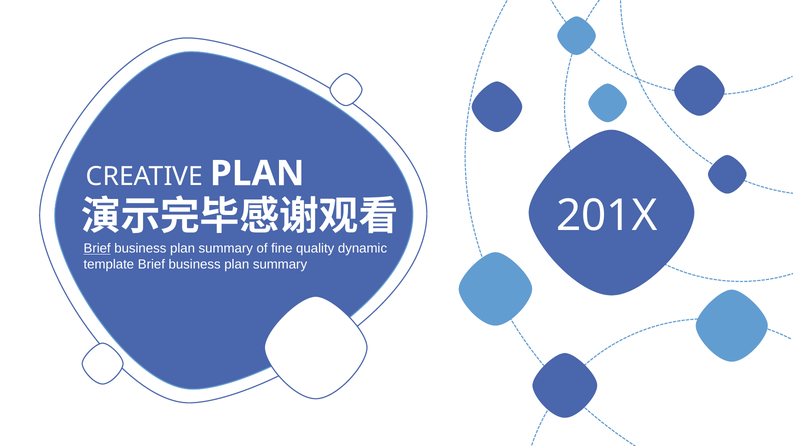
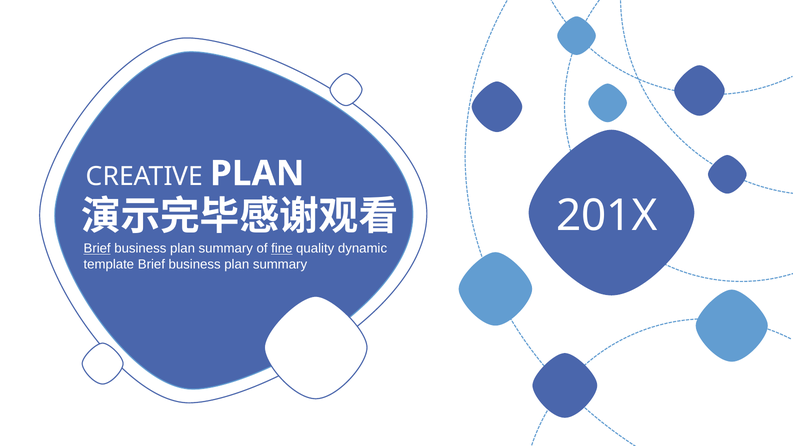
fine underline: none -> present
